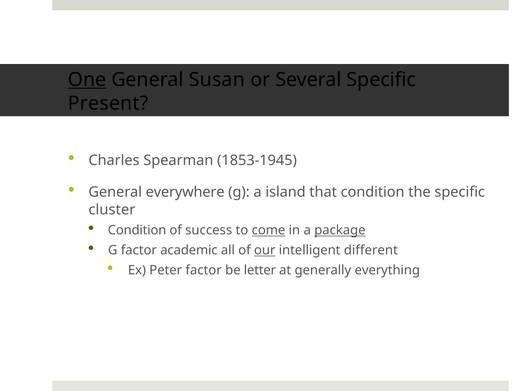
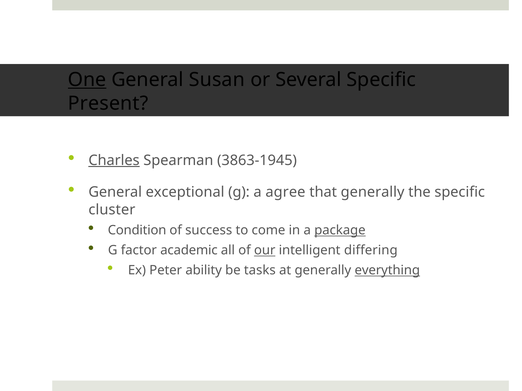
Charles underline: none -> present
1853-1945: 1853-1945 -> 3863-1945
everywhere: everywhere -> exceptional
island: island -> agree
that condition: condition -> generally
come underline: present -> none
different: different -> differing
Peter factor: factor -> ability
letter: letter -> tasks
everything underline: none -> present
